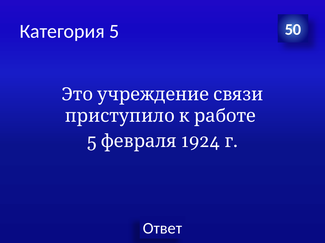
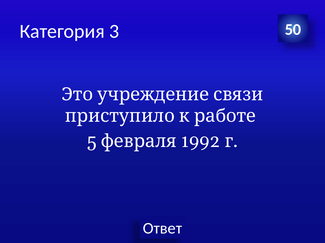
Категория 5: 5 -> 3
1924: 1924 -> 1992
